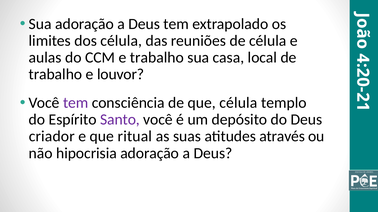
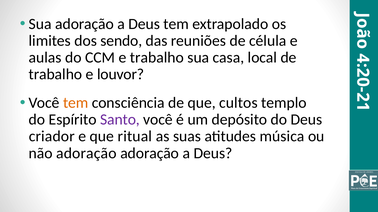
dos célula: célula -> sendo
tem at (76, 103) colour: purple -> orange
que célula: célula -> cultos
através: através -> música
não hipocrisia: hipocrisia -> adoração
